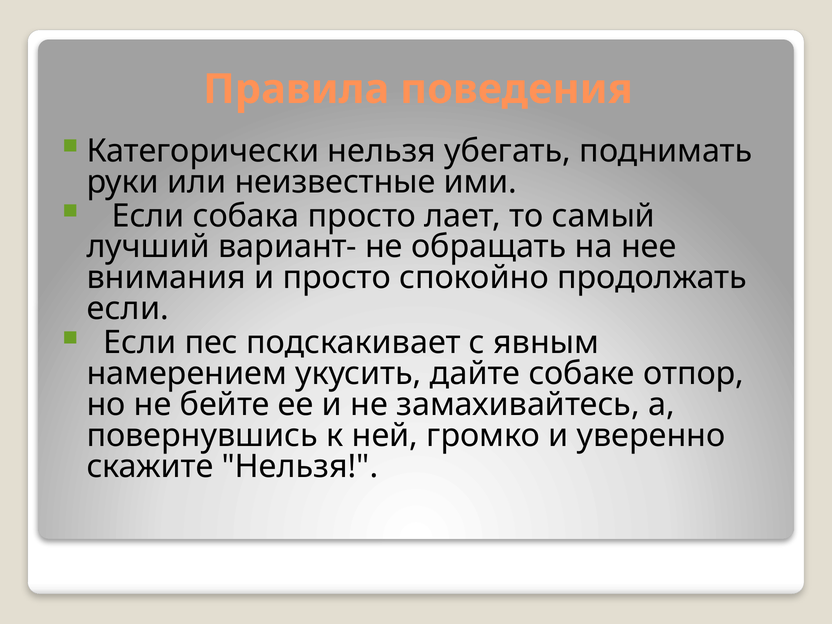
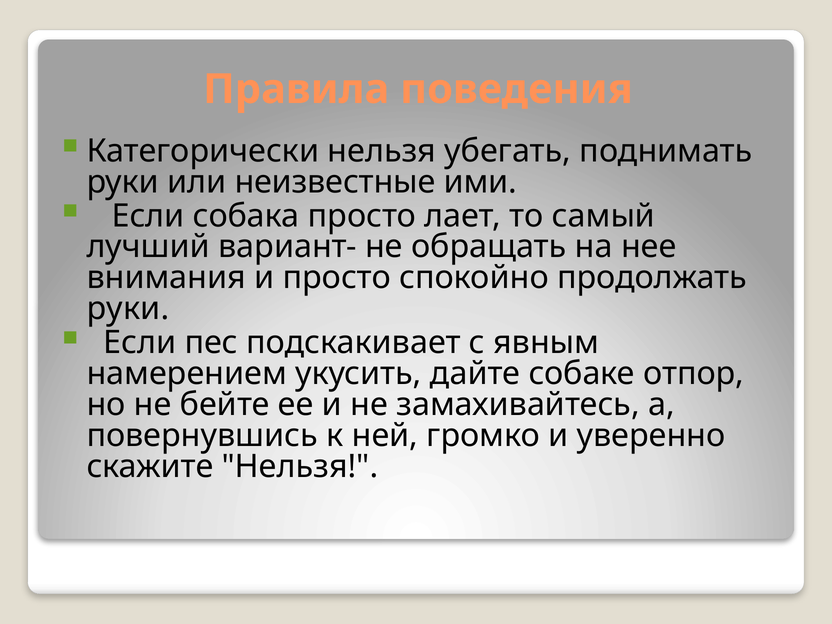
если at (128, 309): если -> руки
